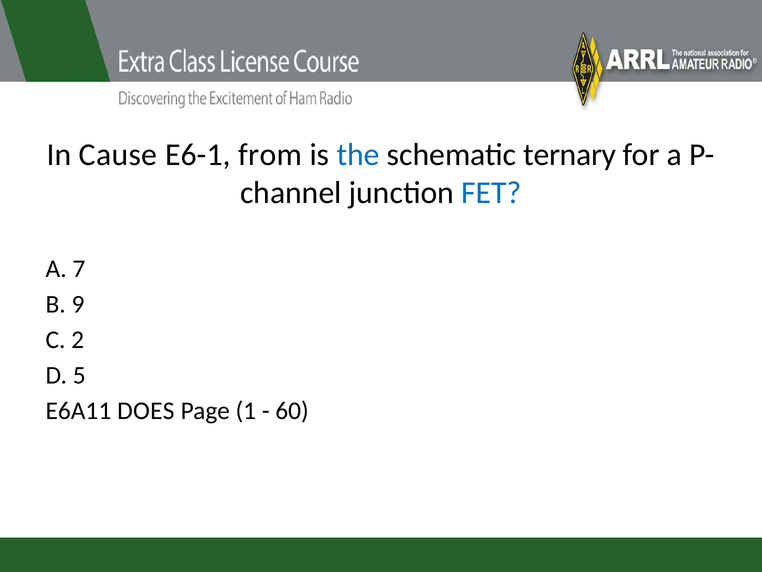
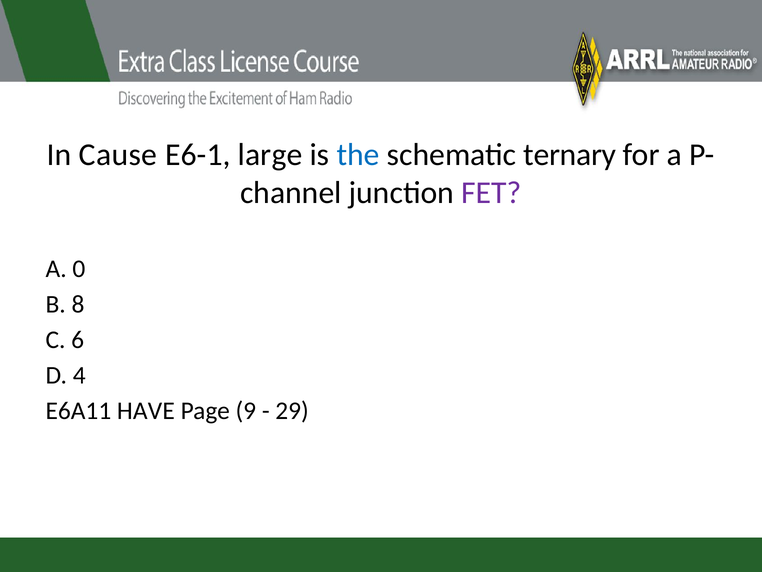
from: from -> large
FET colour: blue -> purple
7: 7 -> 0
9: 9 -> 8
2: 2 -> 6
5: 5 -> 4
DOES: DOES -> HAVE
1: 1 -> 9
60: 60 -> 29
